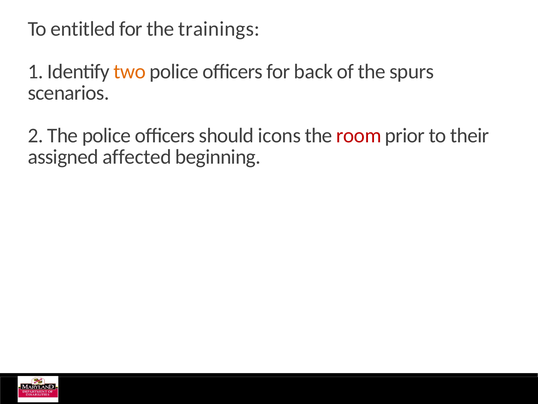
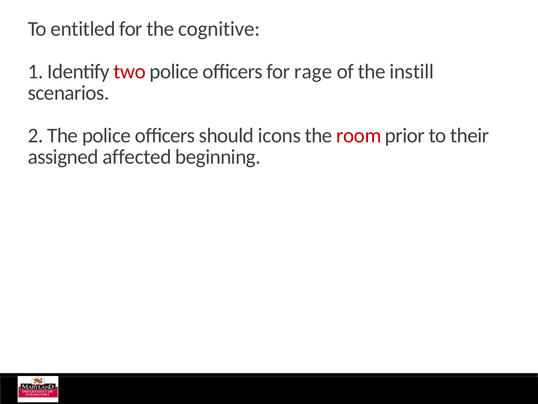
trainings: trainings -> cognitive
two colour: orange -> red
back: back -> rage
spurs: spurs -> instill
